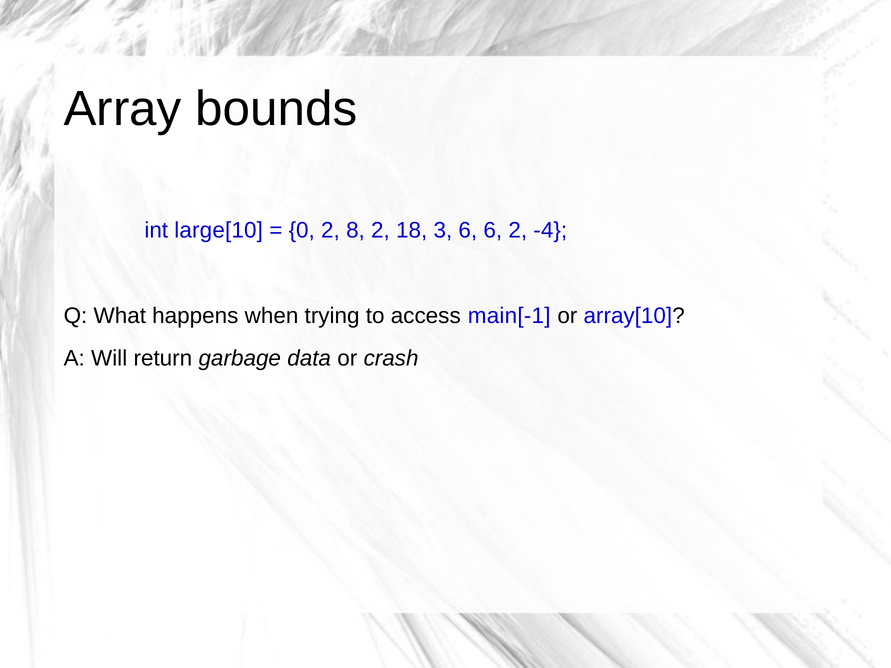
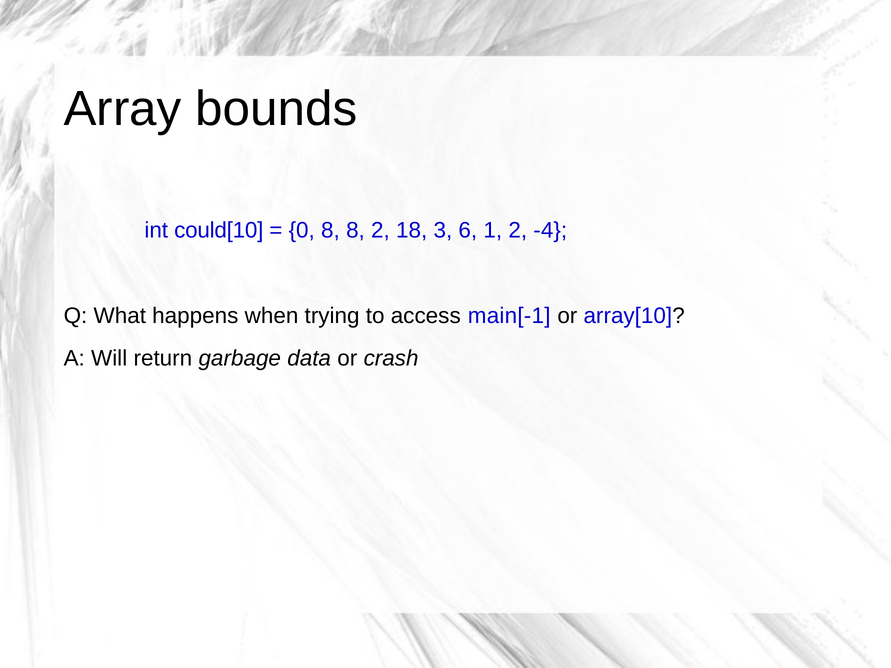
large[10: large[10 -> could[10
0 2: 2 -> 8
6 6: 6 -> 1
